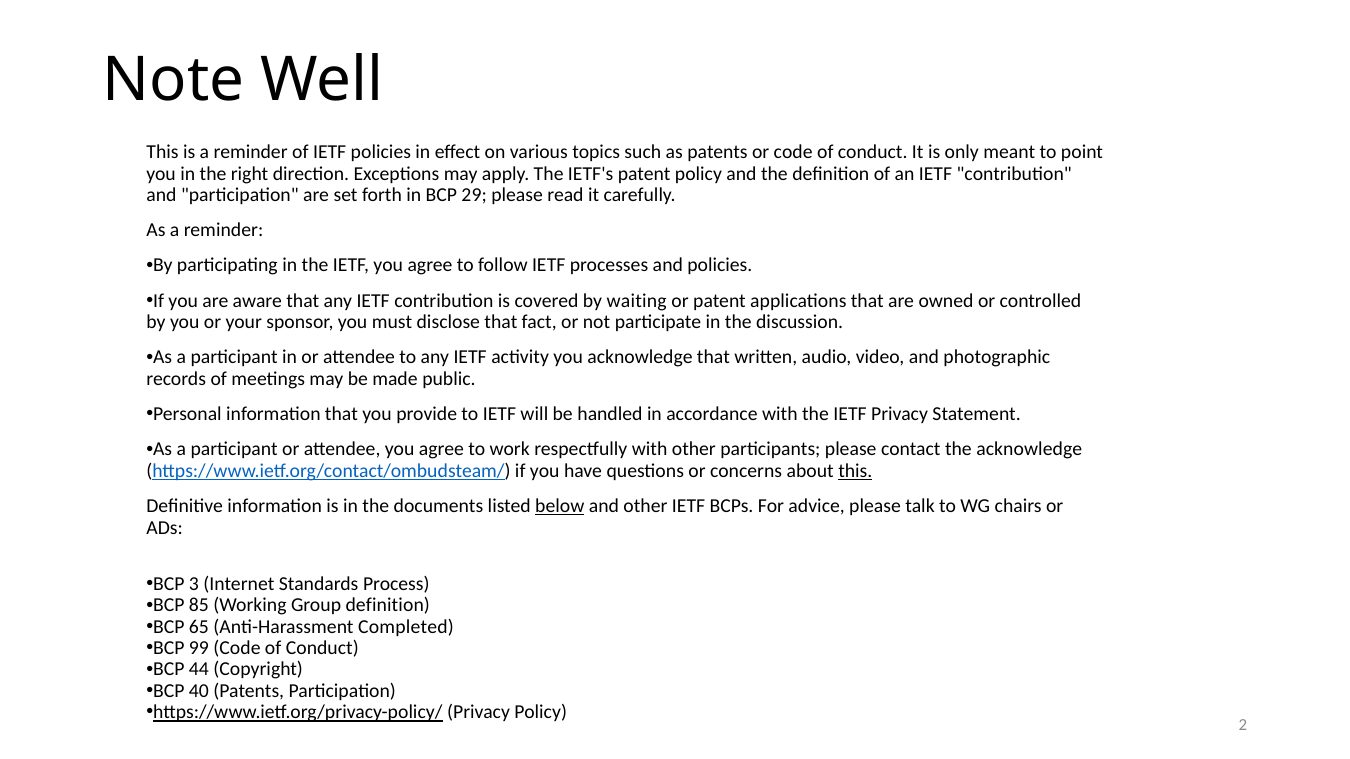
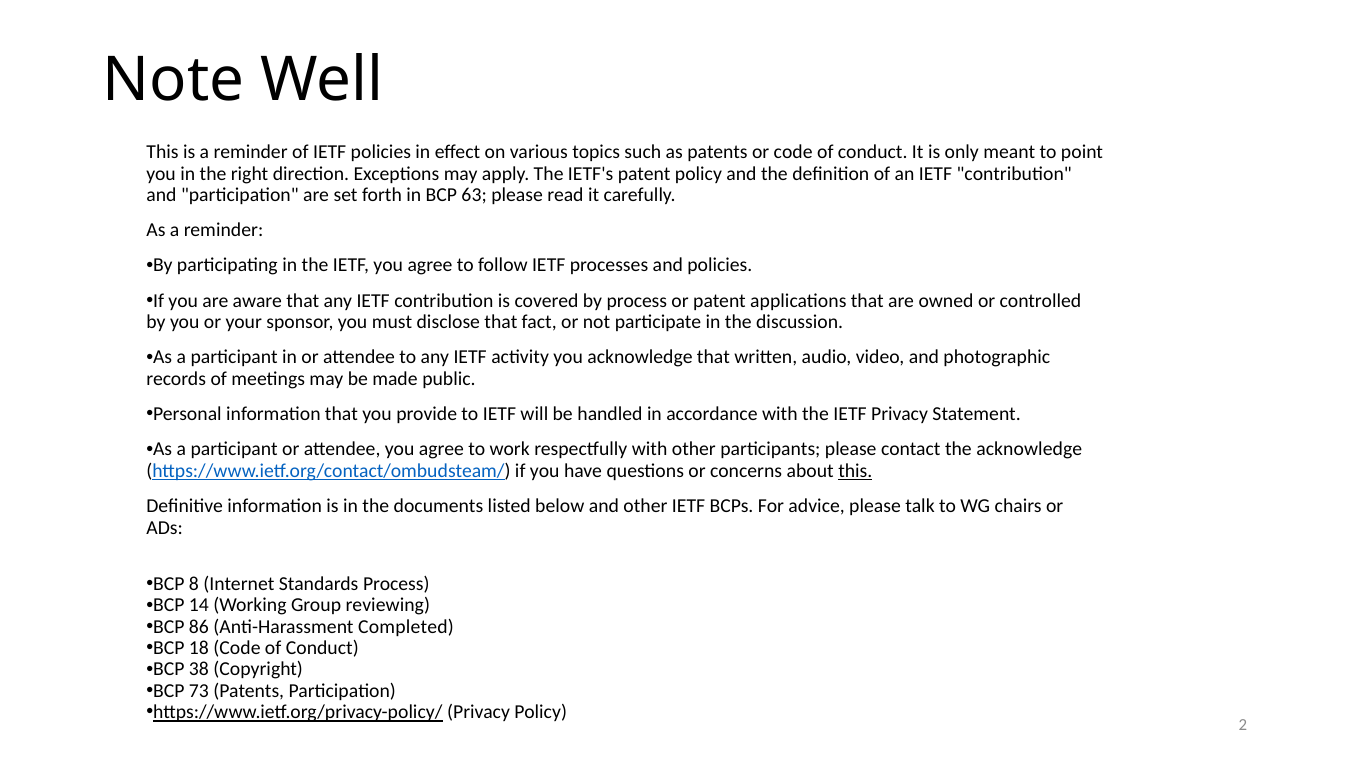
29: 29 -> 63
by waiting: waiting -> process
below underline: present -> none
3: 3 -> 8
85: 85 -> 14
Group definition: definition -> reviewing
65: 65 -> 86
99: 99 -> 18
44: 44 -> 38
40: 40 -> 73
